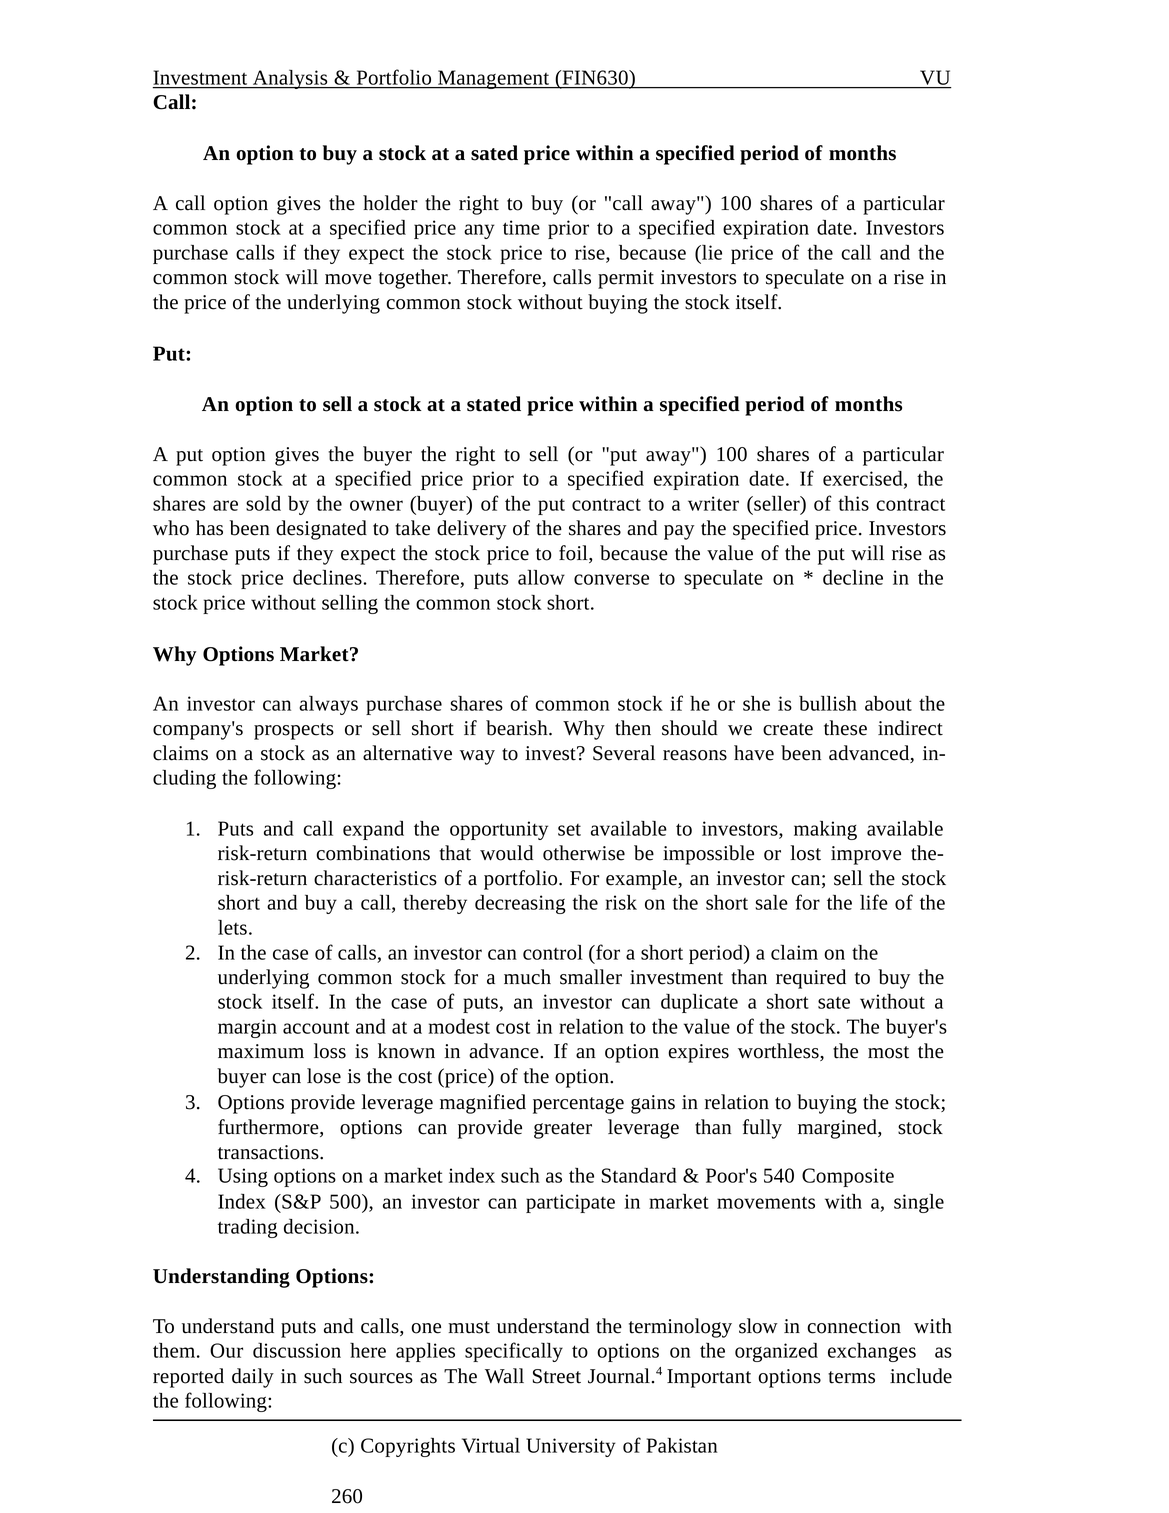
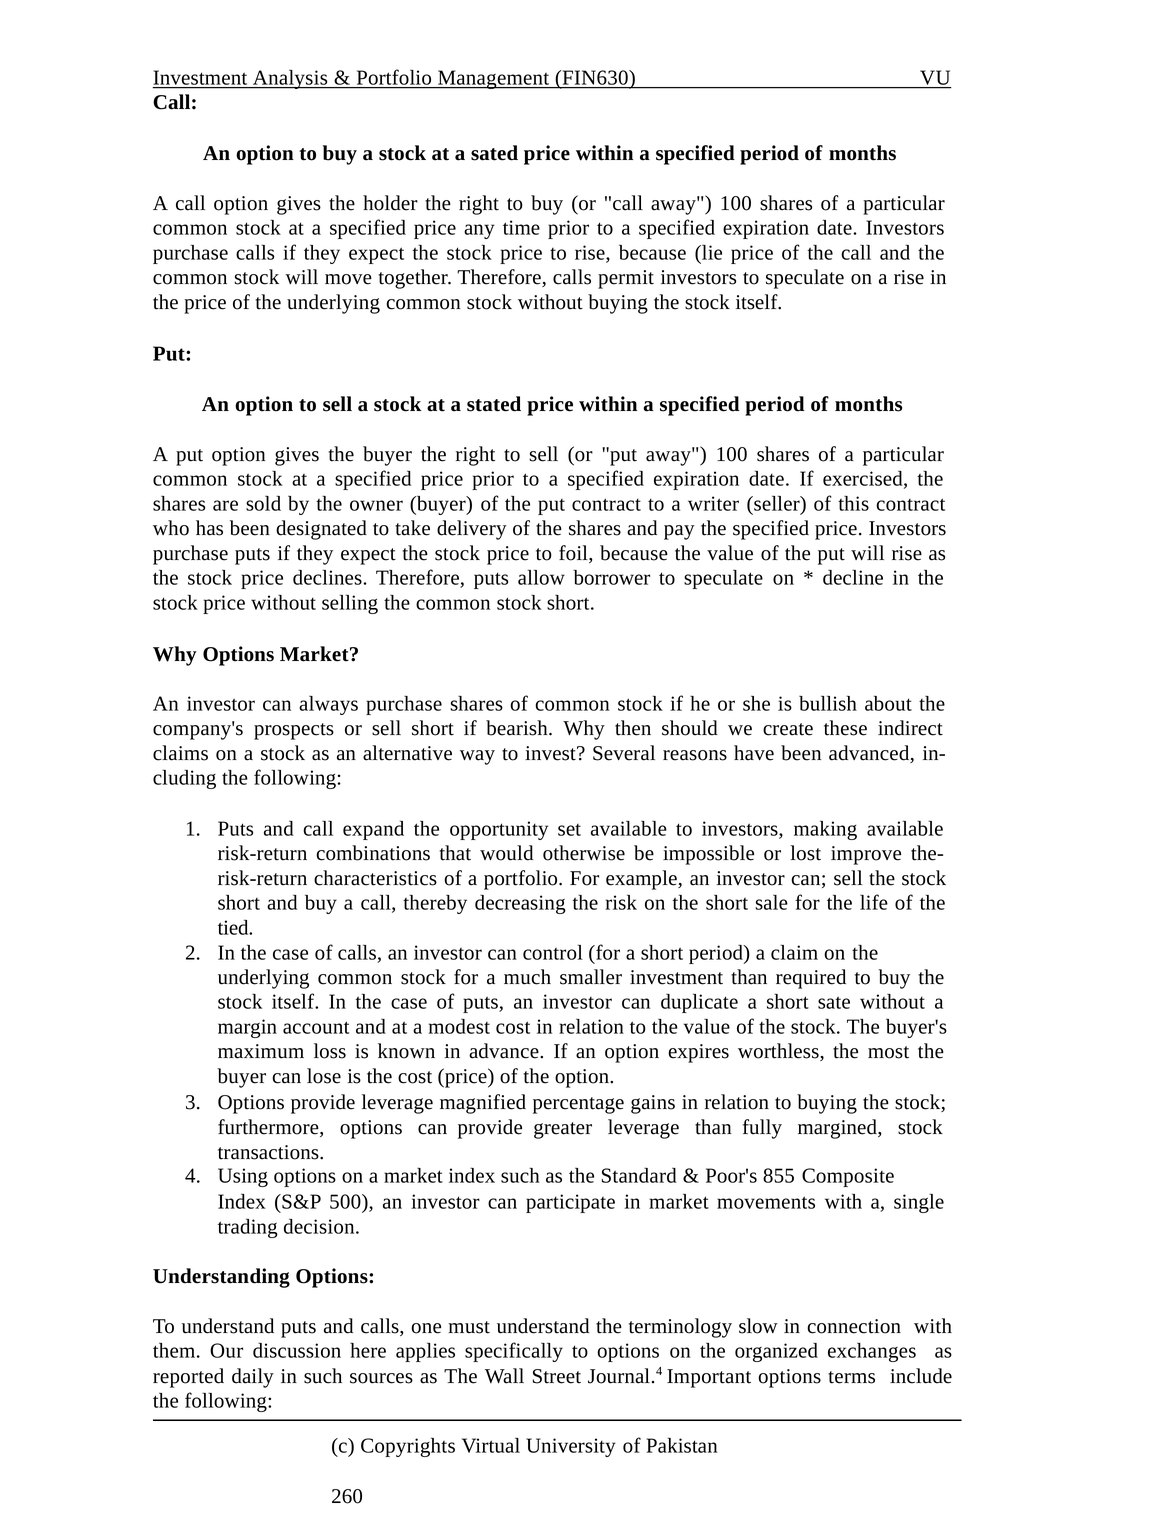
converse: converse -> borrower
lets: lets -> tied
540: 540 -> 855
